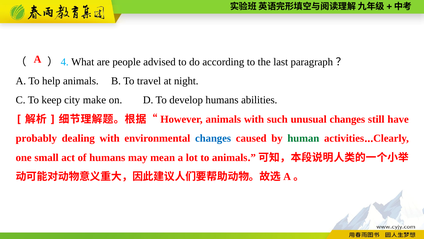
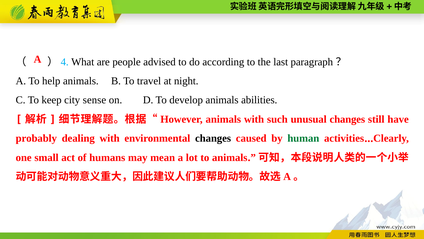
make: make -> sense
develop humans: humans -> animals
changes at (213, 138) colour: blue -> black
